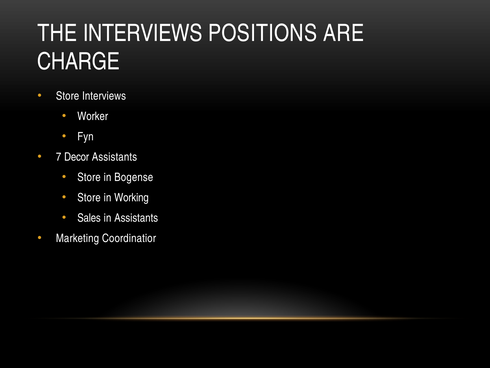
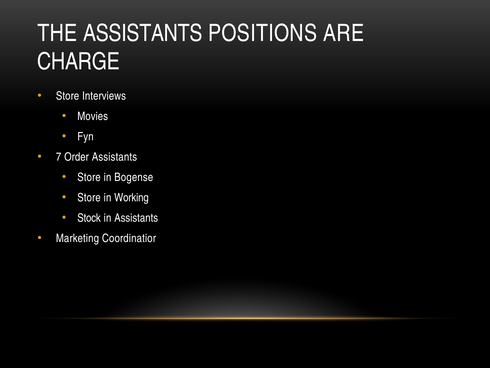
THE INTERVIEWS: INTERVIEWS -> ASSISTANTS
Worker: Worker -> Movies
Decor: Decor -> Order
Sales: Sales -> Stock
